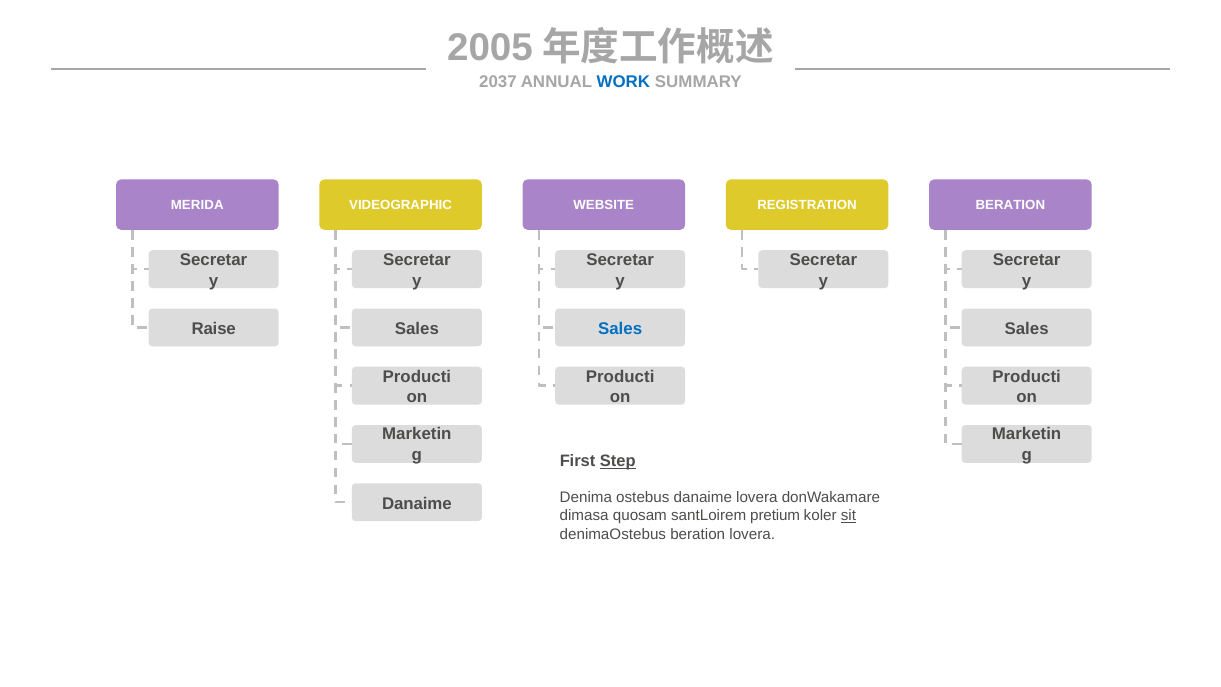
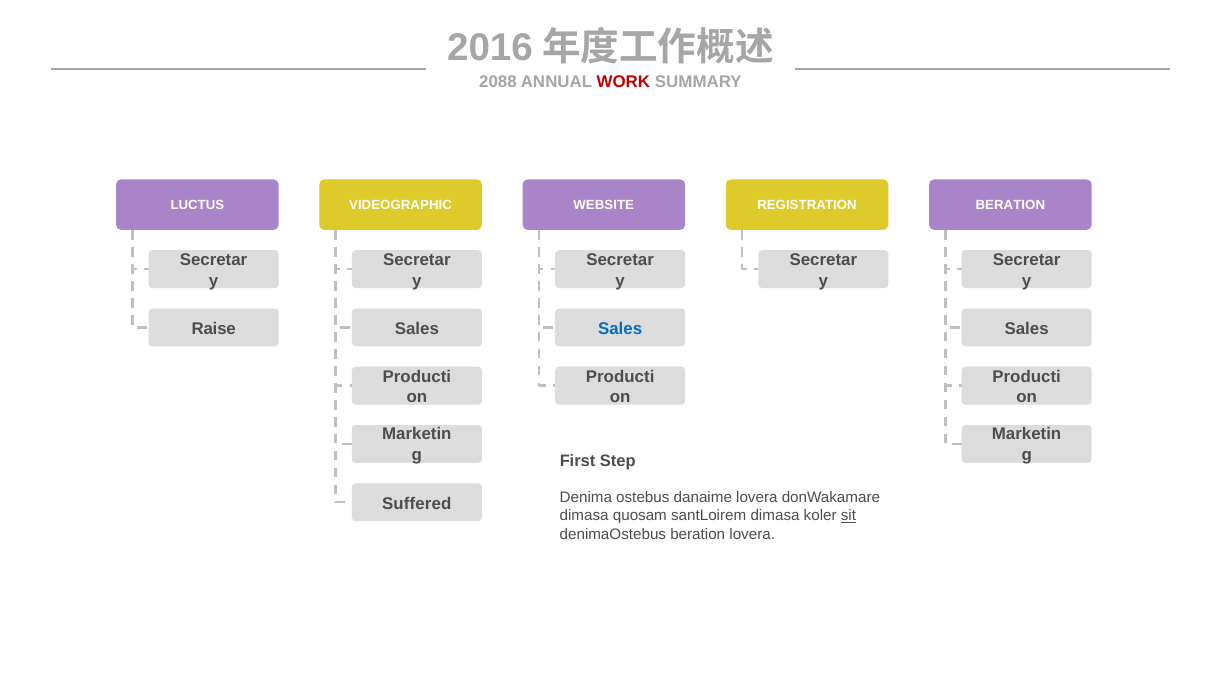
2005: 2005 -> 2016
2037: 2037 -> 2088
WORK colour: blue -> red
MERIDA: MERIDA -> LUCTUS
Step underline: present -> none
Danaime at (417, 504): Danaime -> Suffered
santLoirem pretium: pretium -> dimasa
